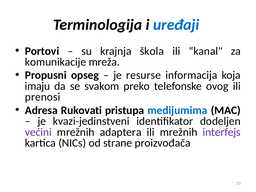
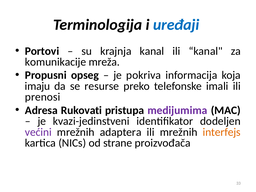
krajnja škola: škola -> kanal
resurse: resurse -> pokriva
svakom: svakom -> resurse
ovog: ovog -> imali
medijumima colour: blue -> purple
interfejs colour: purple -> orange
